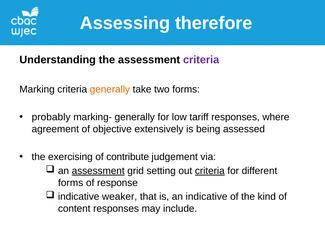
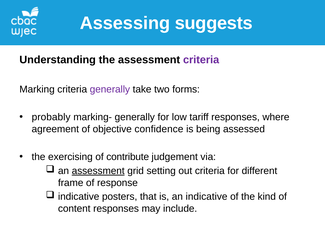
therefore: therefore -> suggests
generally at (110, 89) colour: orange -> purple
extensively: extensively -> confidence
criteria at (210, 171) underline: present -> none
forms at (71, 183): forms -> frame
weaker: weaker -> posters
